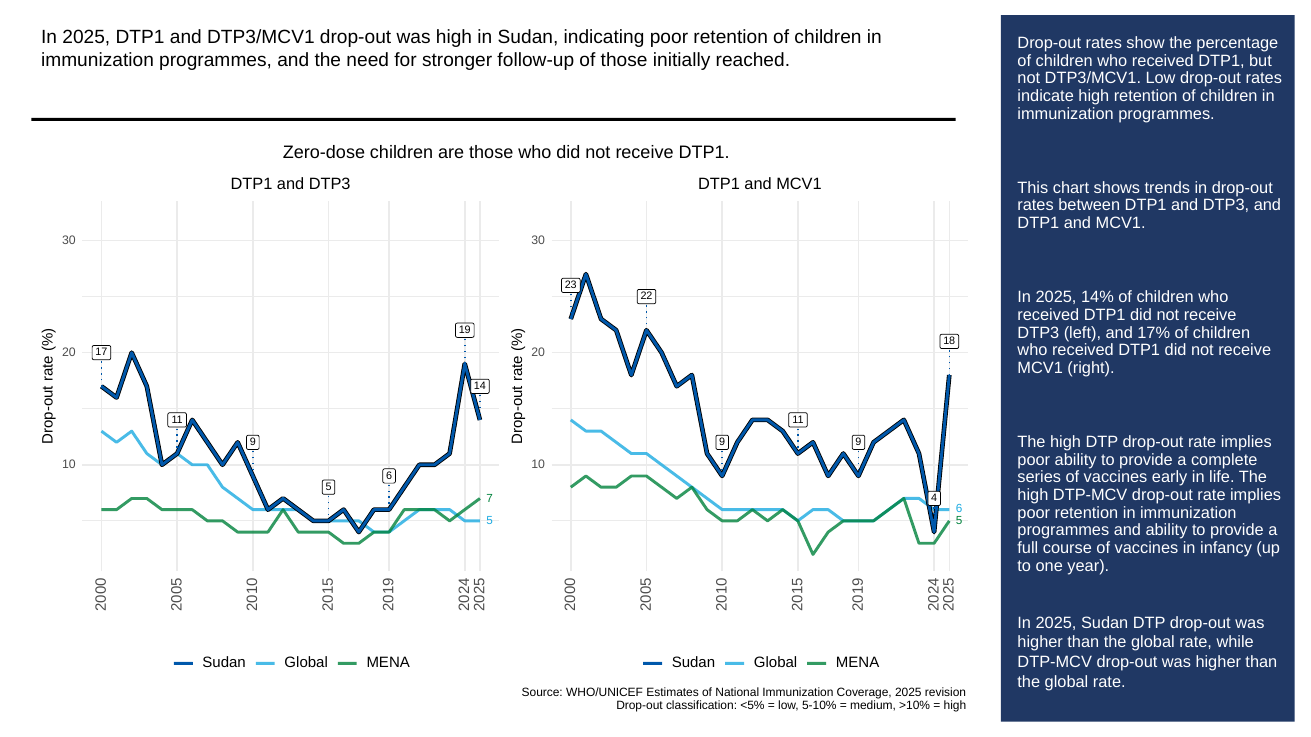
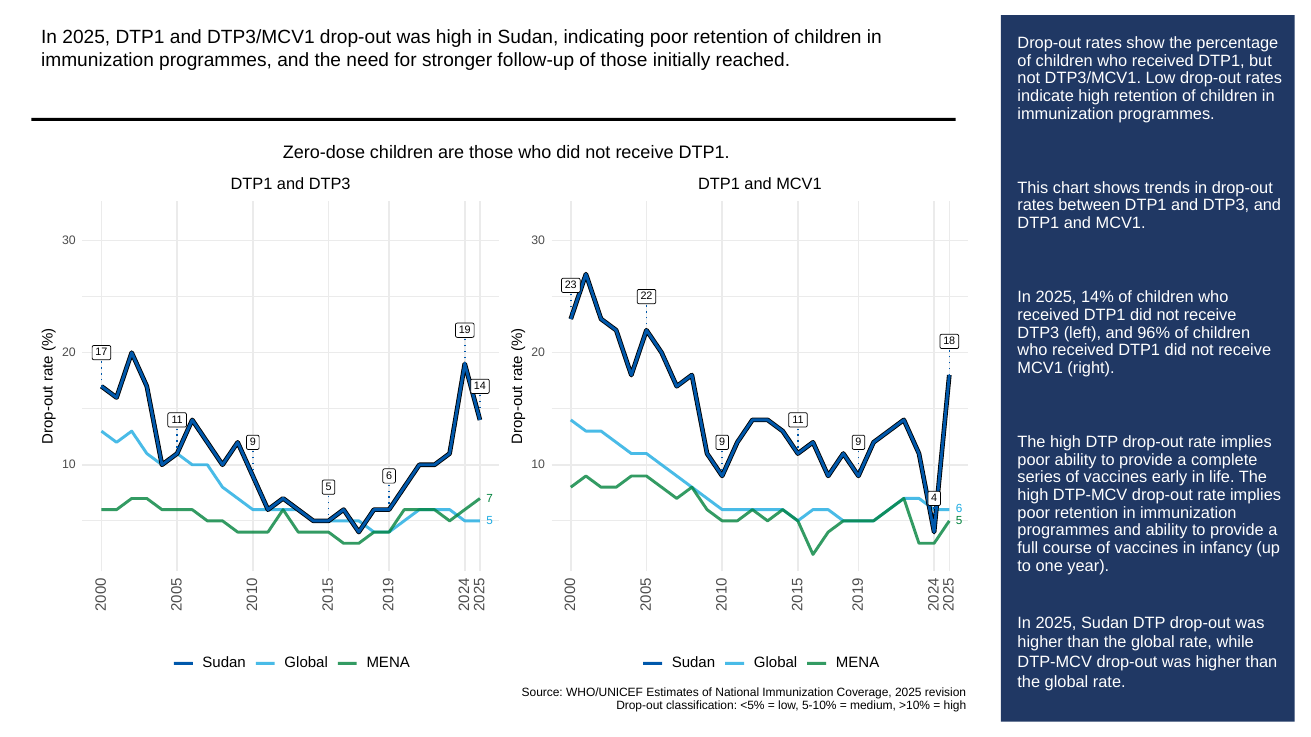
17%: 17% -> 96%
